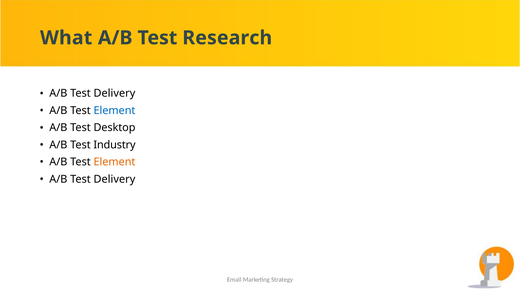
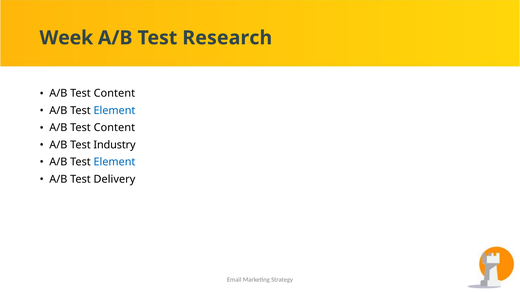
What: What -> Week
Delivery at (114, 93): Delivery -> Content
Desktop at (114, 127): Desktop -> Content
Element at (114, 162) colour: orange -> blue
